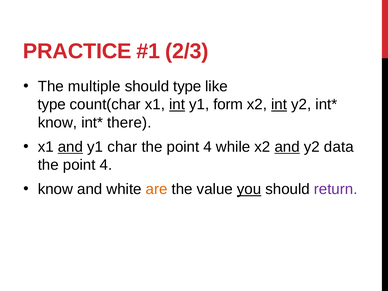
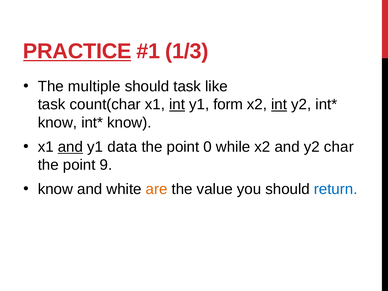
PRACTICE underline: none -> present
2/3: 2/3 -> 1/3
should type: type -> task
type at (52, 104): type -> task
there at (129, 123): there -> know
char: char -> data
4 at (208, 147): 4 -> 0
and at (287, 147) underline: present -> none
data: data -> char
4 at (106, 165): 4 -> 9
you underline: present -> none
return colour: purple -> blue
